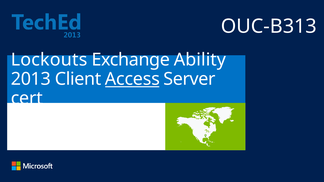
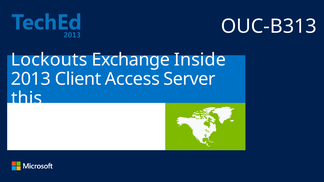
Ability: Ability -> Inside
Access underline: present -> none
cert: cert -> this
